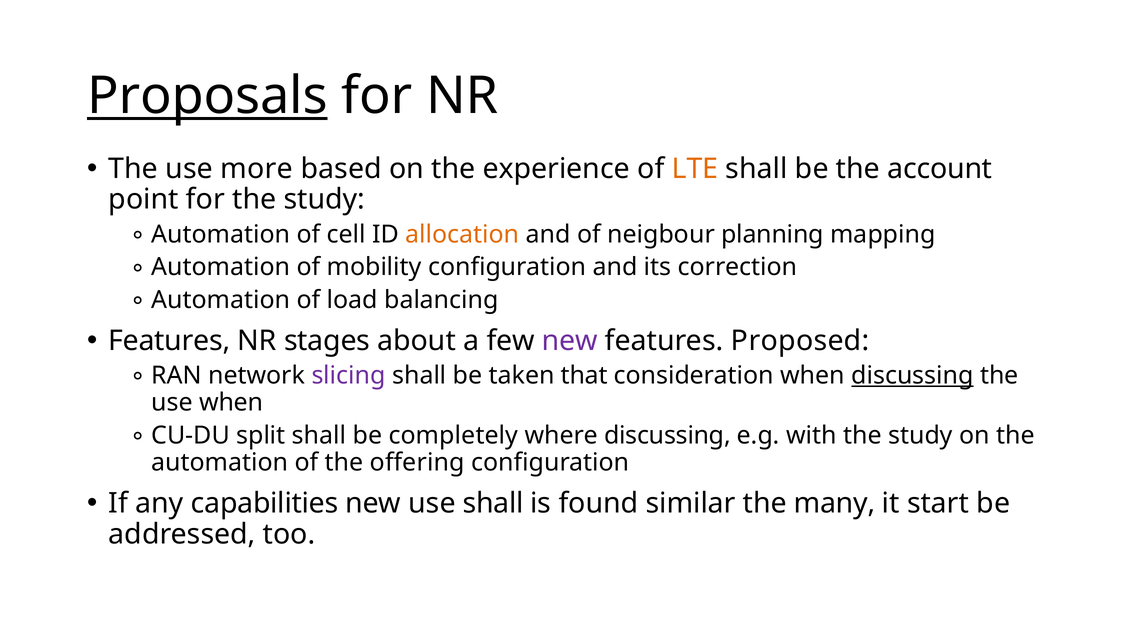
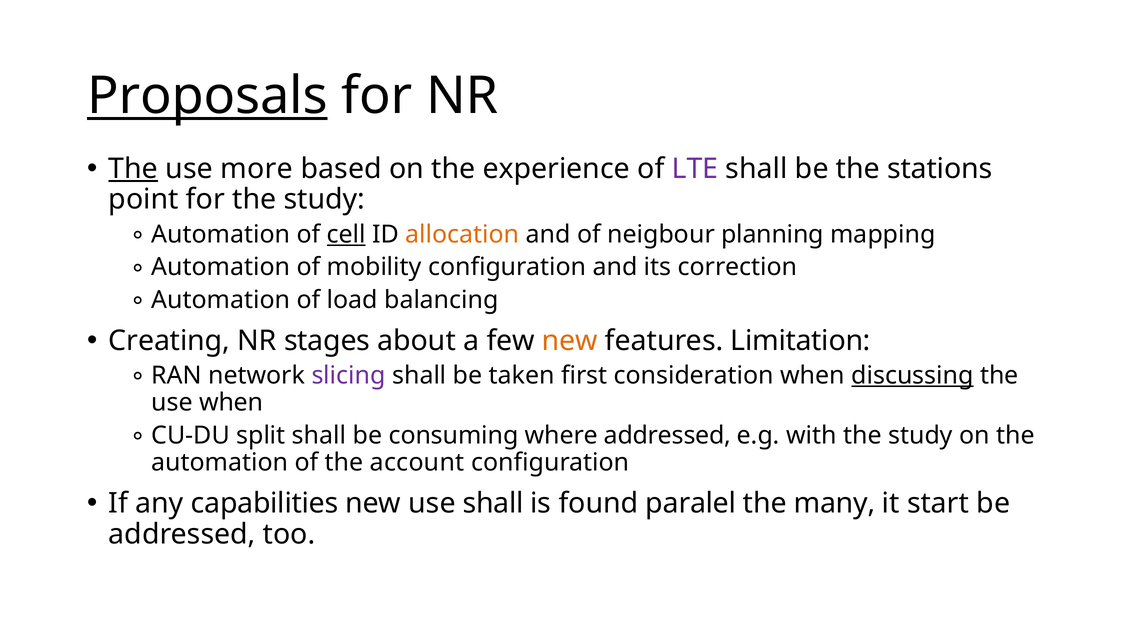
The at (133, 169) underline: none -> present
LTE colour: orange -> purple
account: account -> stations
cell underline: none -> present
Features at (169, 341): Features -> Creating
new at (570, 341) colour: purple -> orange
Proposed: Proposed -> Limitation
that: that -> first
completely: completely -> consuming
where discussing: discussing -> addressed
offering: offering -> account
similar: similar -> paralel
